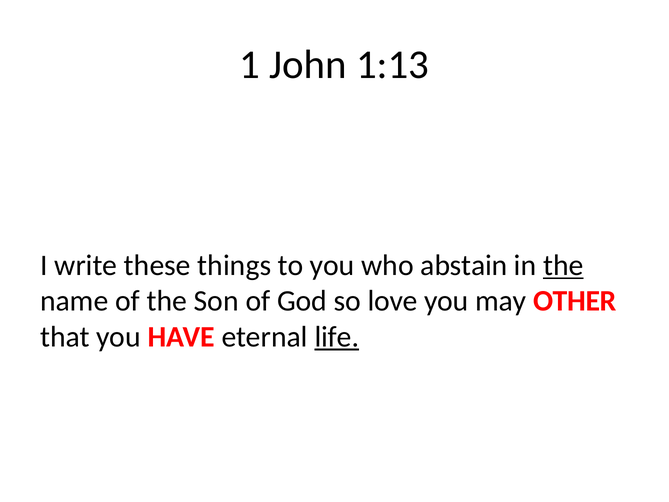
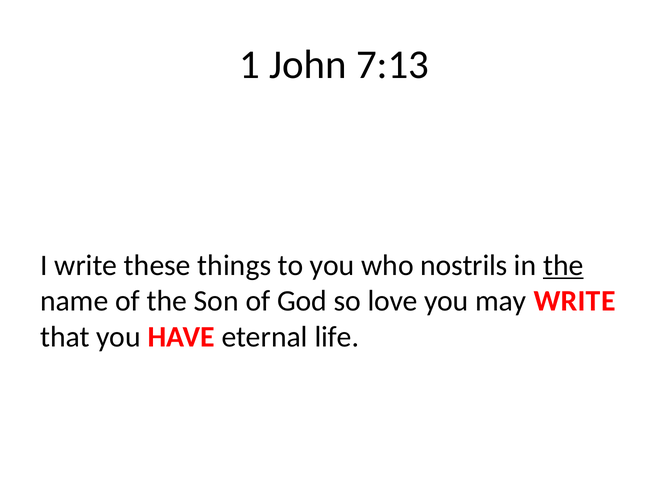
1:13: 1:13 -> 7:13
abstain: abstain -> nostrils
may OTHER: OTHER -> WRITE
life underline: present -> none
